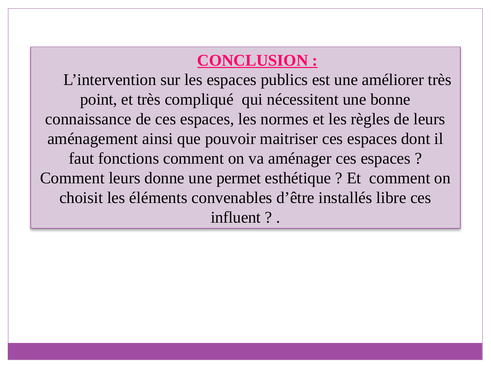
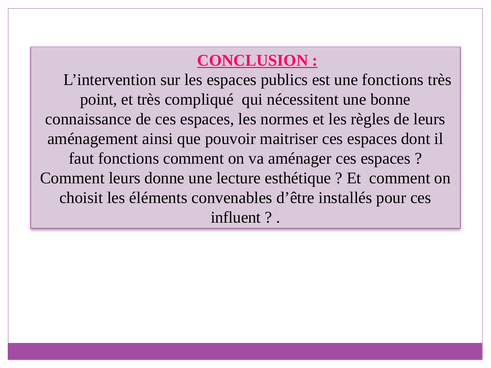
une améliorer: améliorer -> fonctions
permet: permet -> lecture
libre: libre -> pour
